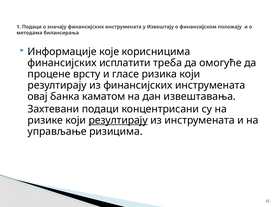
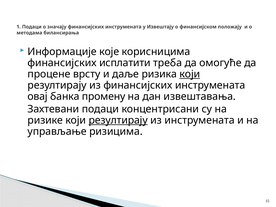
гласе: гласе -> даље
који at (190, 74) underline: none -> present
каматом: каматом -> промену
